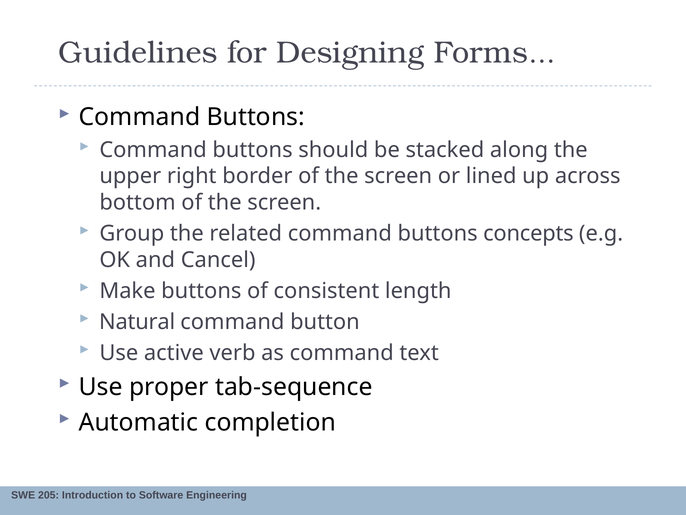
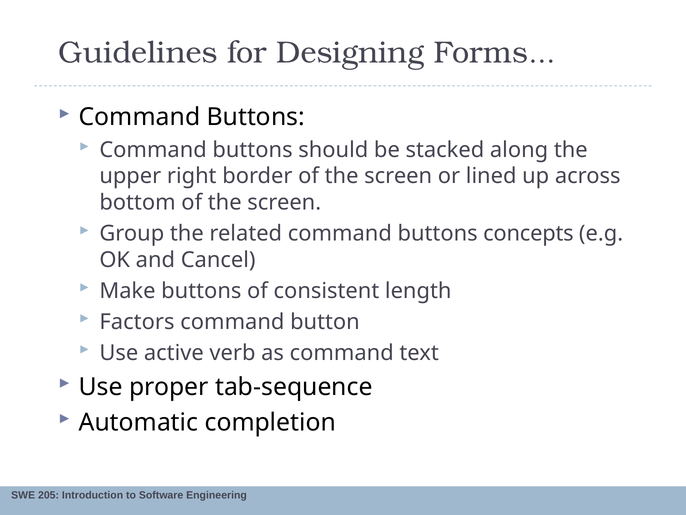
Natural: Natural -> Factors
